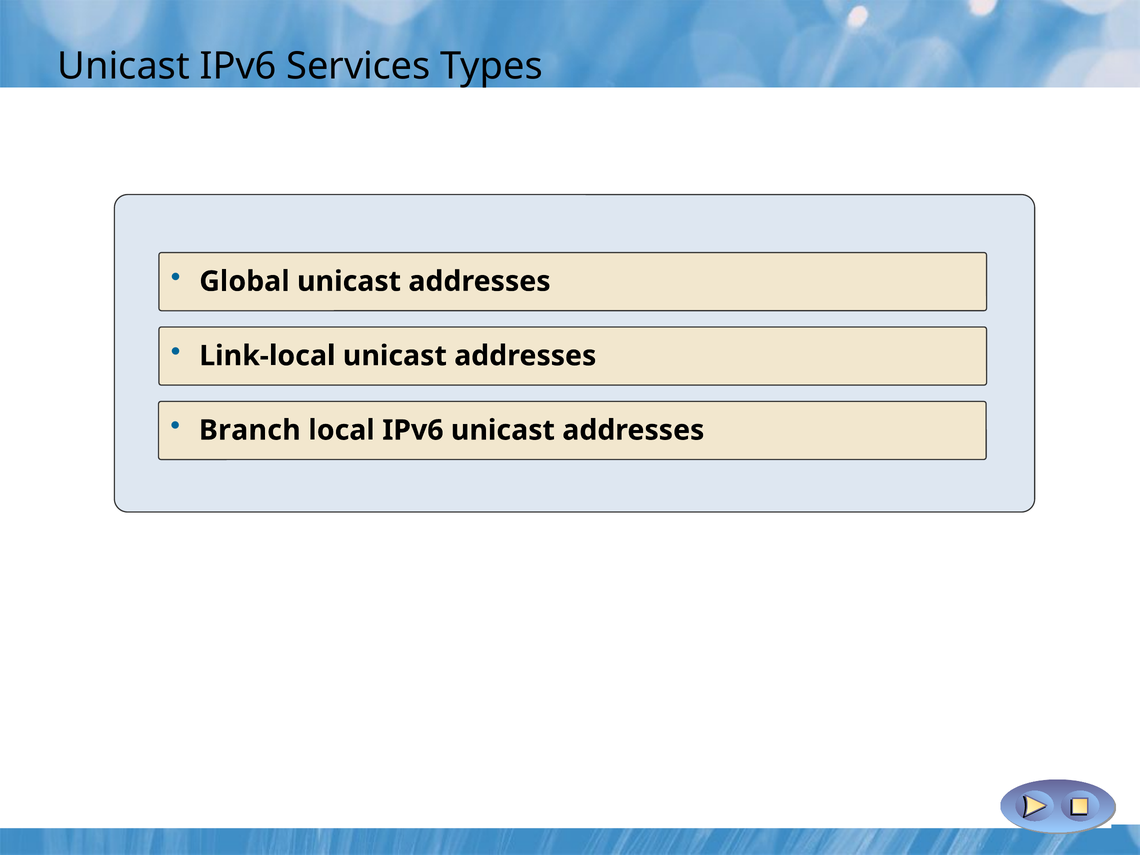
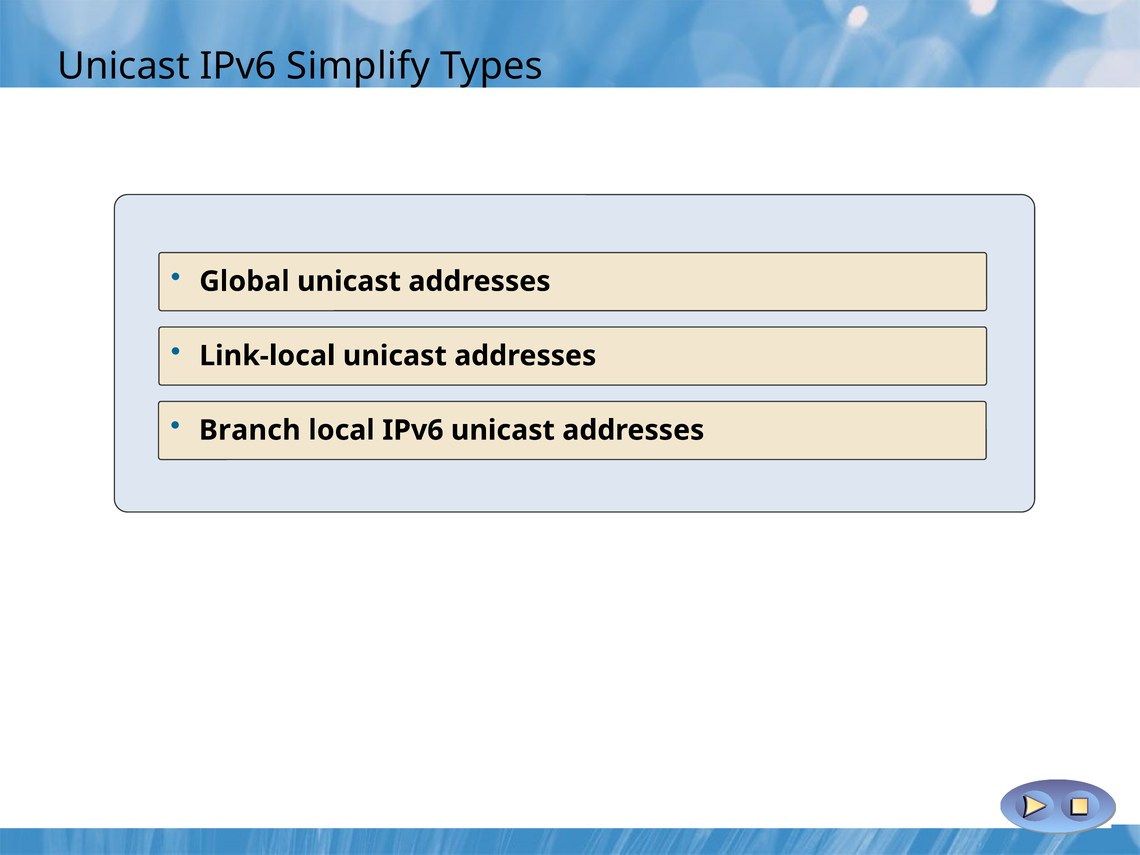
Services: Services -> Simplify
